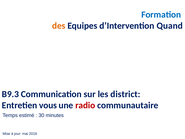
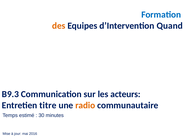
district: district -> acteurs
vous: vous -> titre
radio colour: red -> orange
